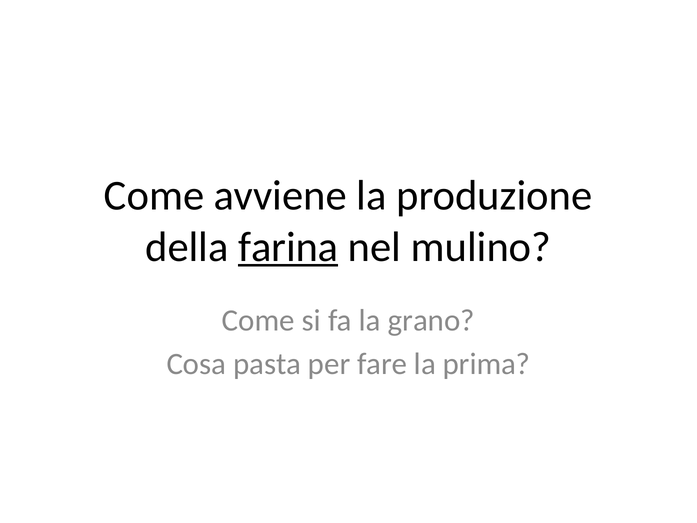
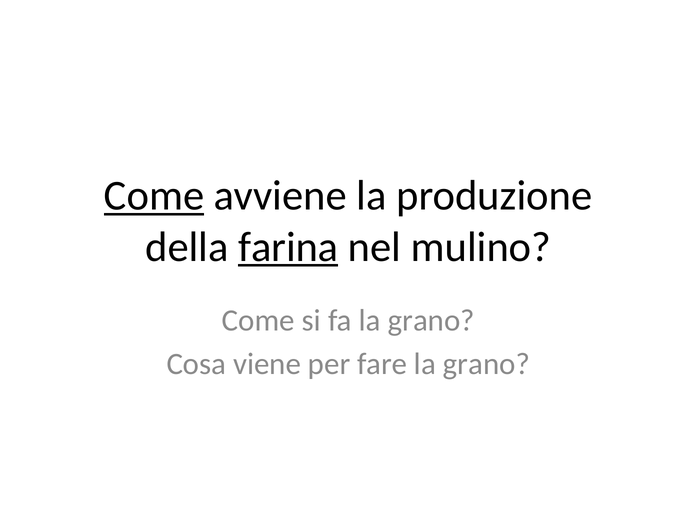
Come at (154, 196) underline: none -> present
pasta: pasta -> viene
fare la prima: prima -> grano
